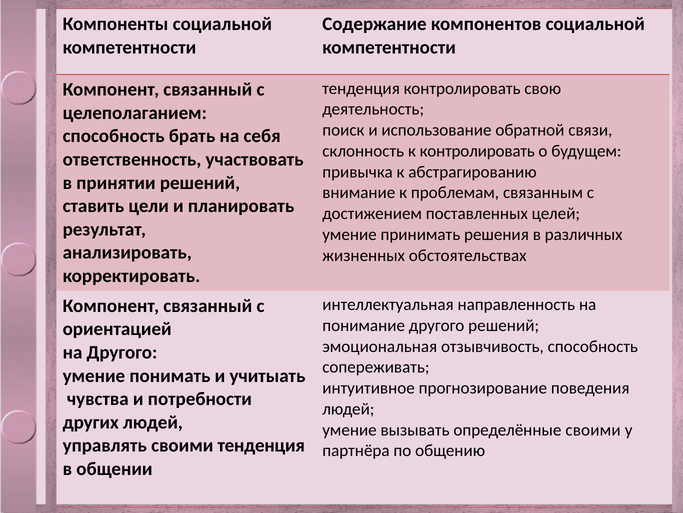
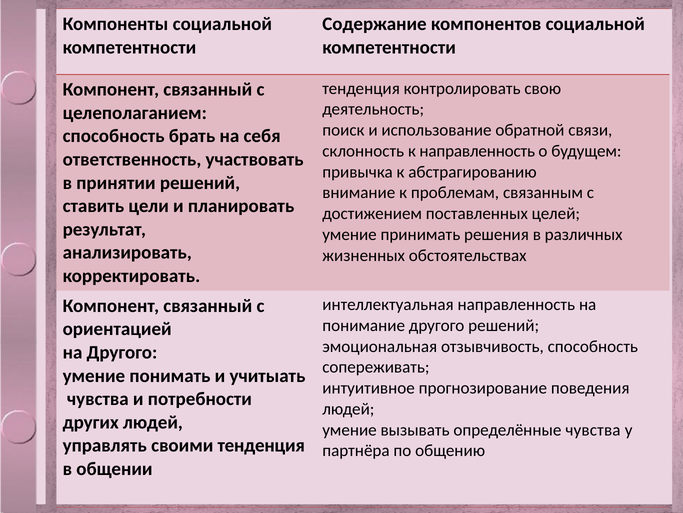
к контролировать: контролировать -> направленность
определённые своими: своими -> чувства
